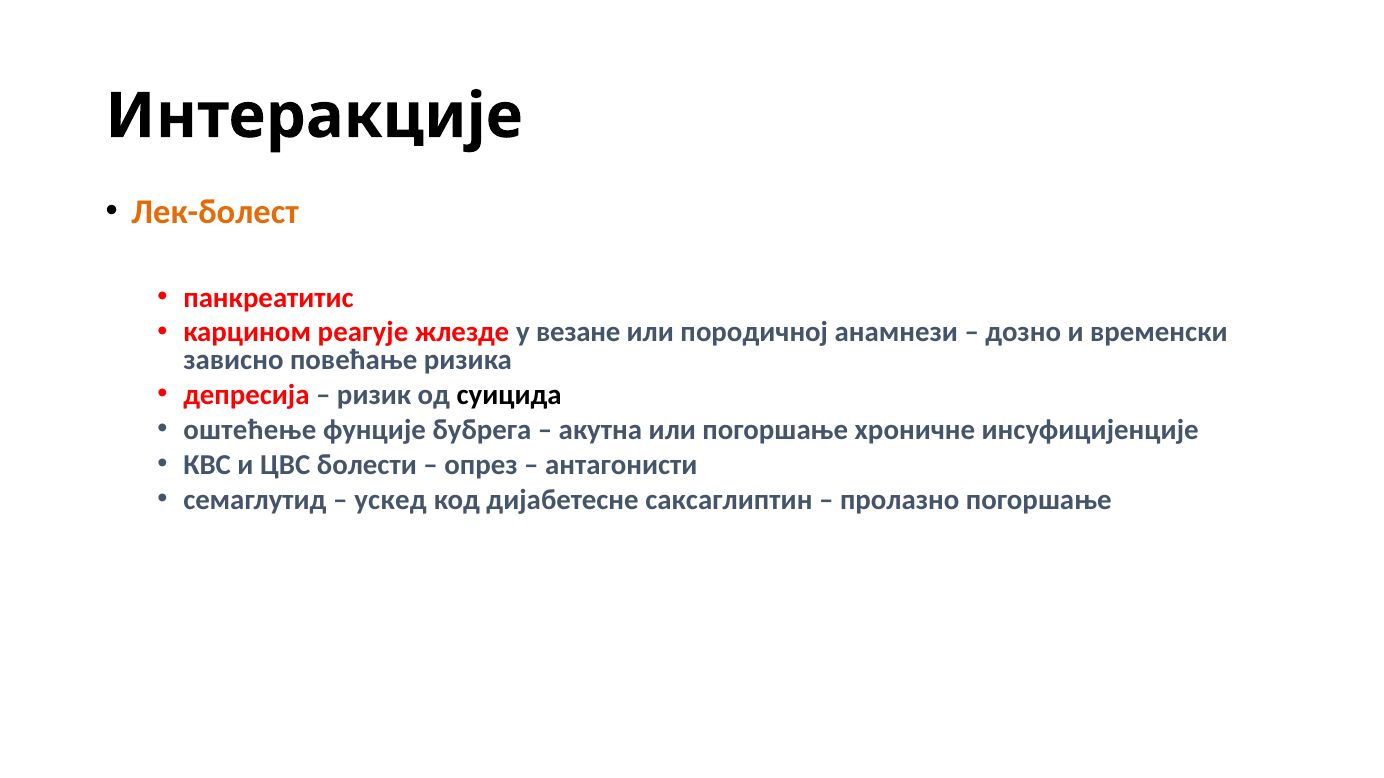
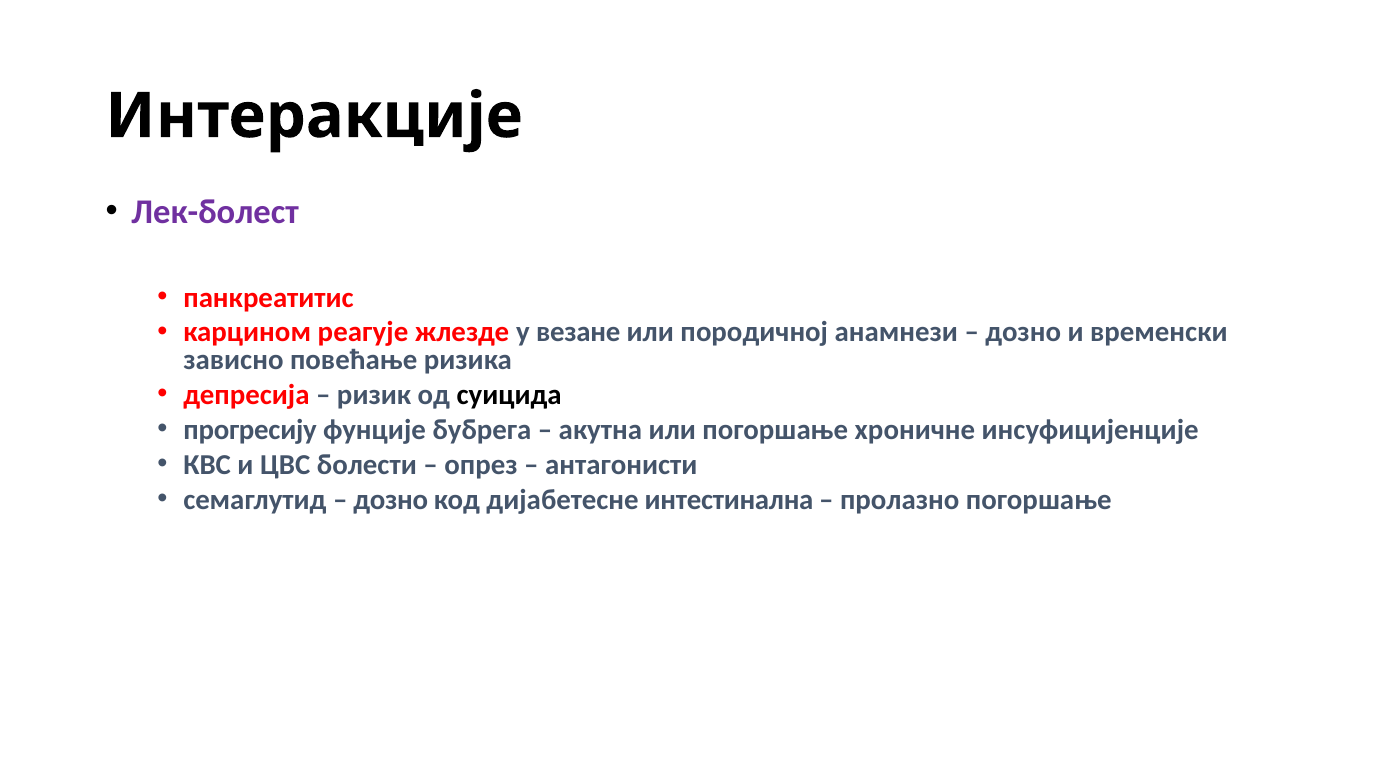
Лек-болест colour: orange -> purple
оштећење: оштећење -> прогресију
ускед at (390, 500): ускед -> дозно
саксаглиптин: саксаглиптин -> интестинална
